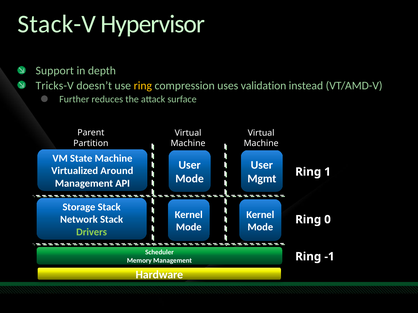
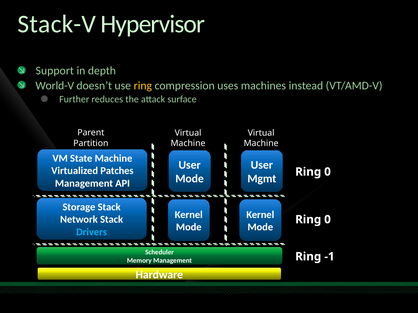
Tricks-V: Tricks-V -> World-V
validation: validation -> machines
Around: Around -> Patches
1 at (328, 172): 1 -> 0
Drivers colour: light green -> light blue
